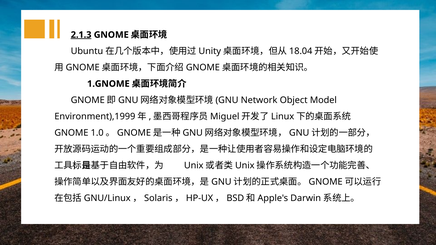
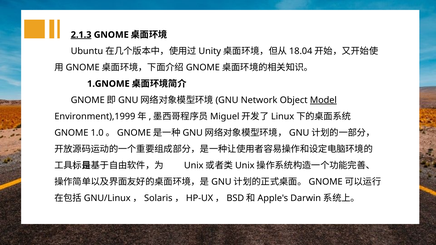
Model underline: none -> present
